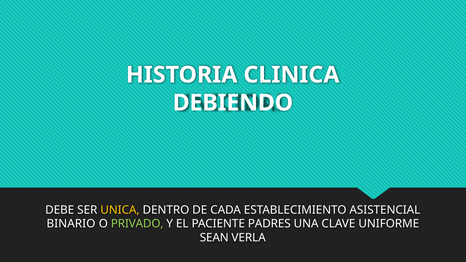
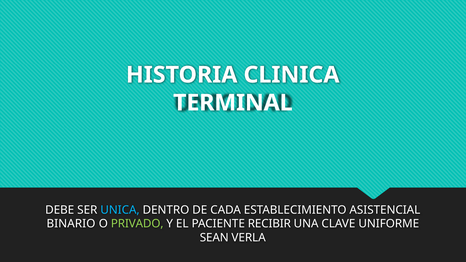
DEBIENDO: DEBIENDO -> TERMINAL
UNICA colour: yellow -> light blue
PADRES: PADRES -> RECIBIR
